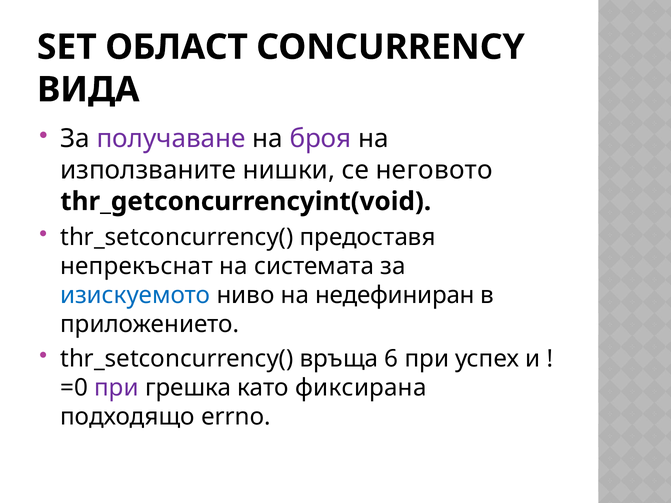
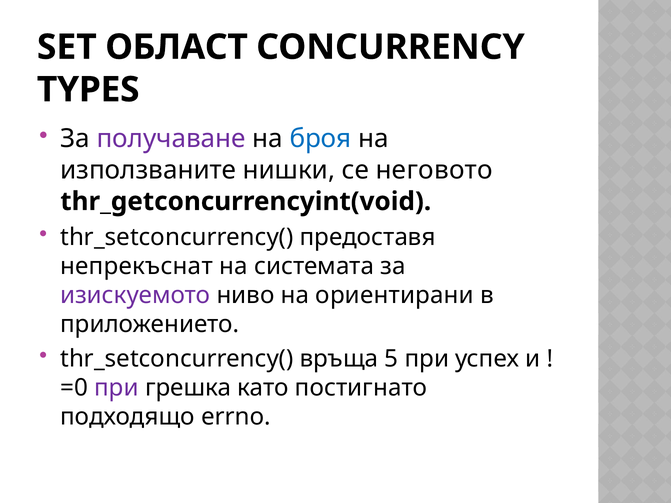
ВИДА: ВИДА -> TYPES
броя colour: purple -> blue
изискуемото colour: blue -> purple
недефиниран: недефиниран -> ориентирани
6: 6 -> 5
фиксирана: фиксирана -> постигнато
